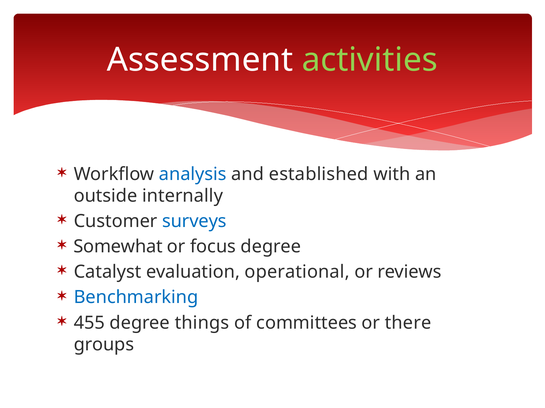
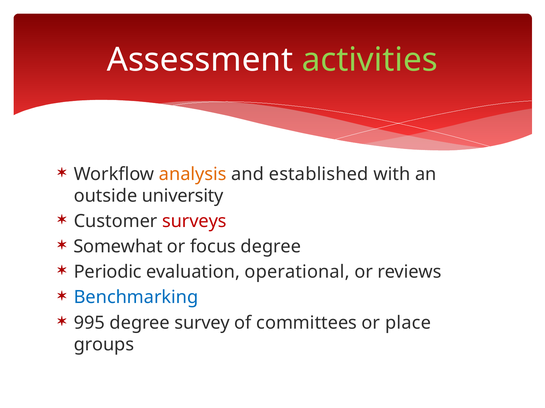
analysis colour: blue -> orange
internally: internally -> university
surveys colour: blue -> red
Catalyst: Catalyst -> Periodic
455: 455 -> 995
things: things -> survey
there: there -> place
